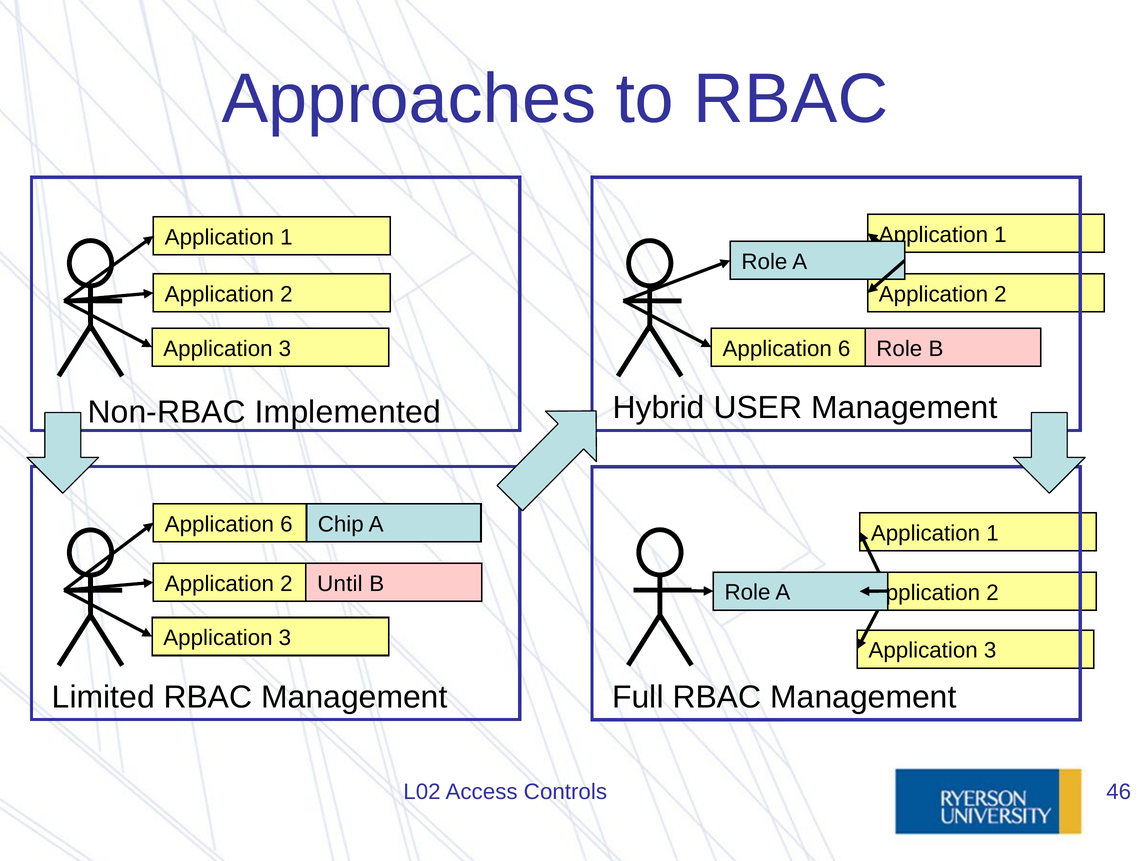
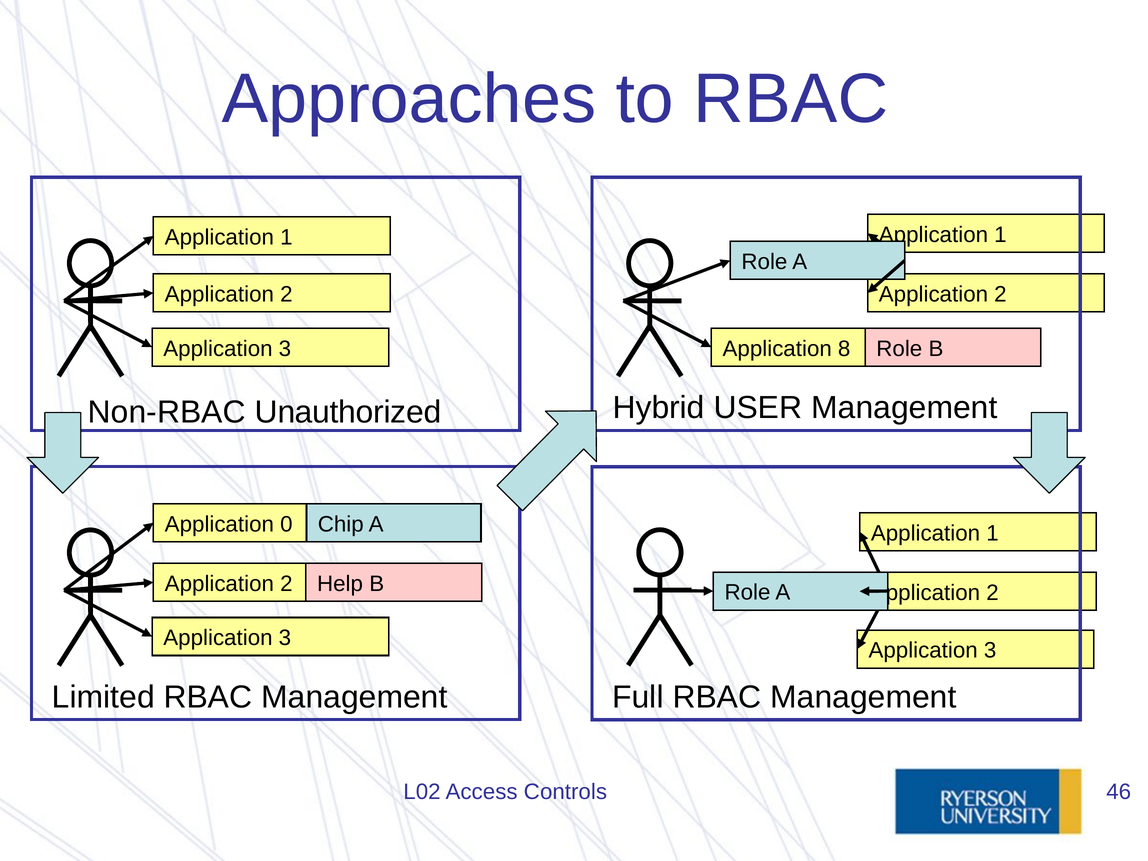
6 at (844, 349): 6 -> 8
Implemented: Implemented -> Unauthorized
6 at (286, 524): 6 -> 0
Until: Until -> Help
